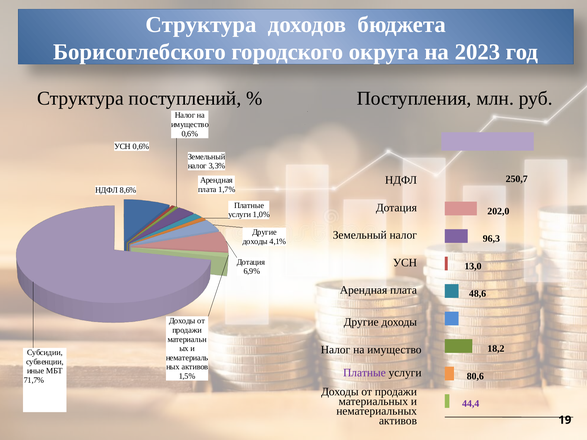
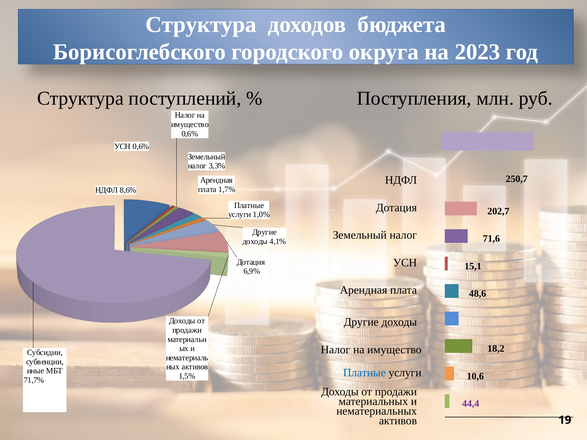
202,0: 202,0 -> 202,7
96,3: 96,3 -> 71,6
13,0: 13,0 -> 15,1
Платные at (364, 373) colour: purple -> blue
80,6: 80,6 -> 10,6
